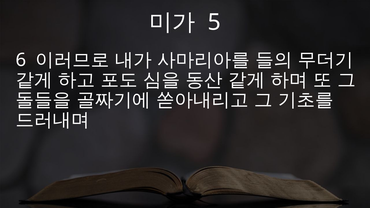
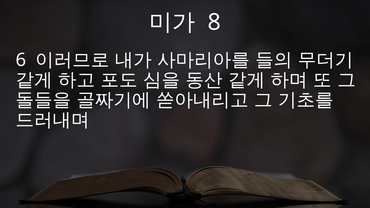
5: 5 -> 8
